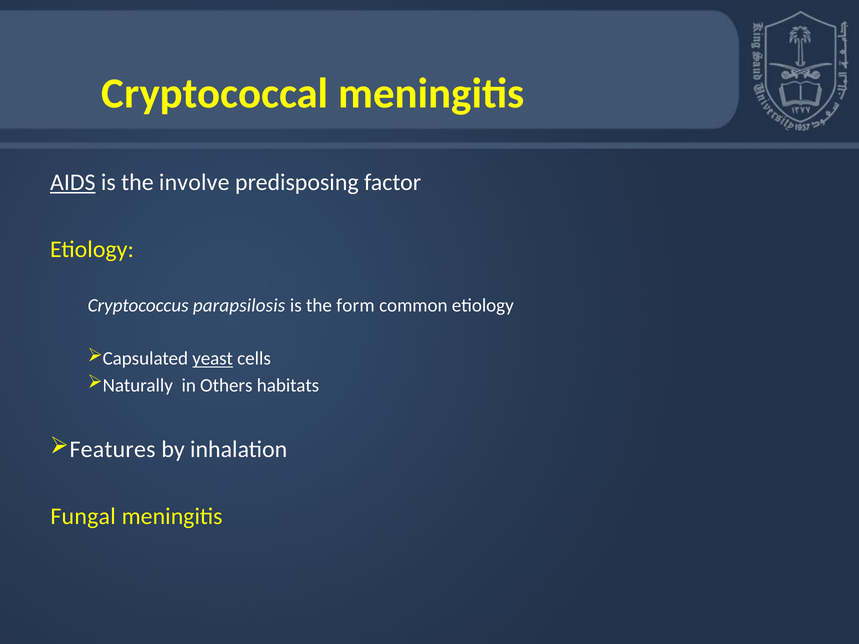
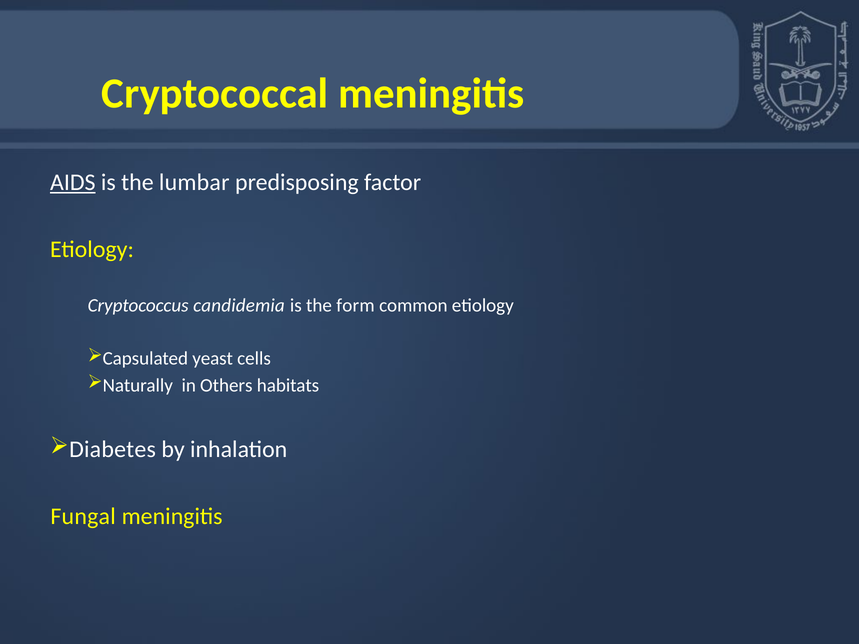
involve: involve -> lumbar
parapsilosis: parapsilosis -> candidemia
yeast underline: present -> none
Features: Features -> Diabetes
